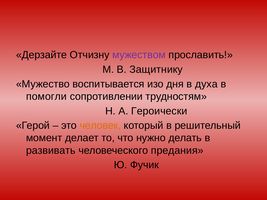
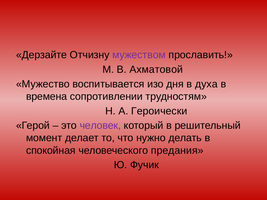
Защитнику: Защитнику -> Ахматовой
помогли: помогли -> времена
человек colour: orange -> purple
развивать: развивать -> спокойная
